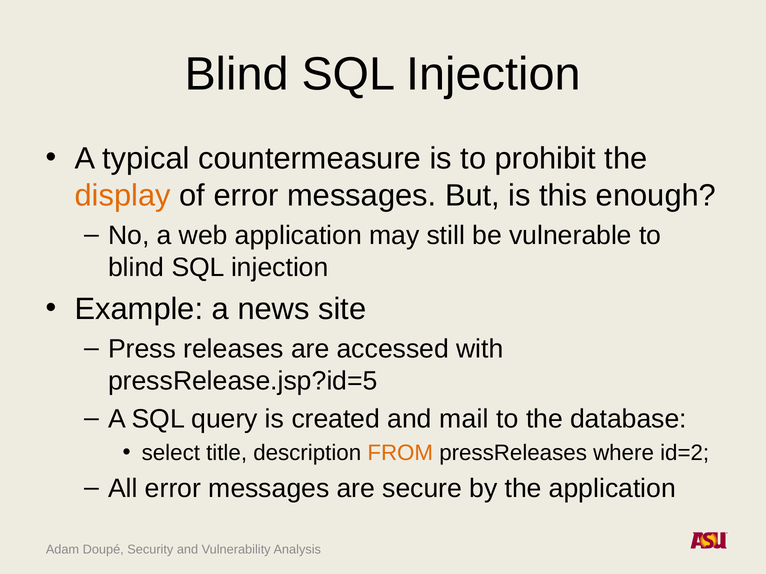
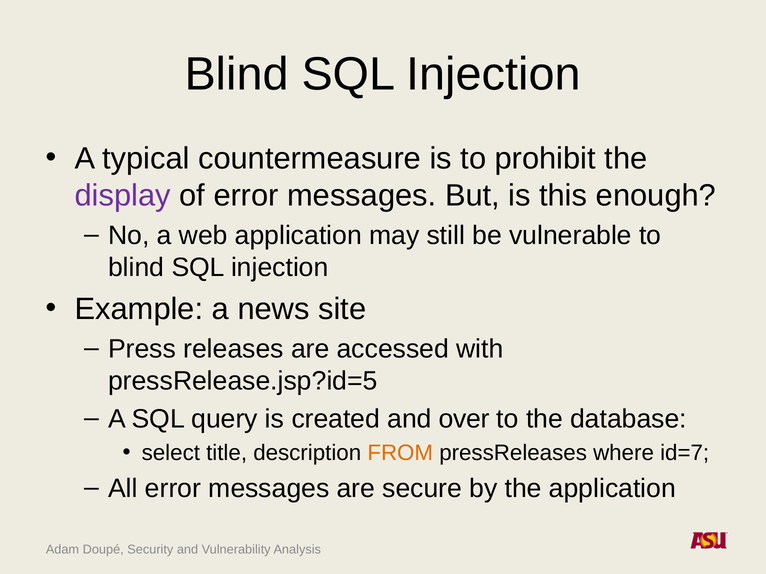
display colour: orange -> purple
mail: mail -> over
id=2: id=2 -> id=7
